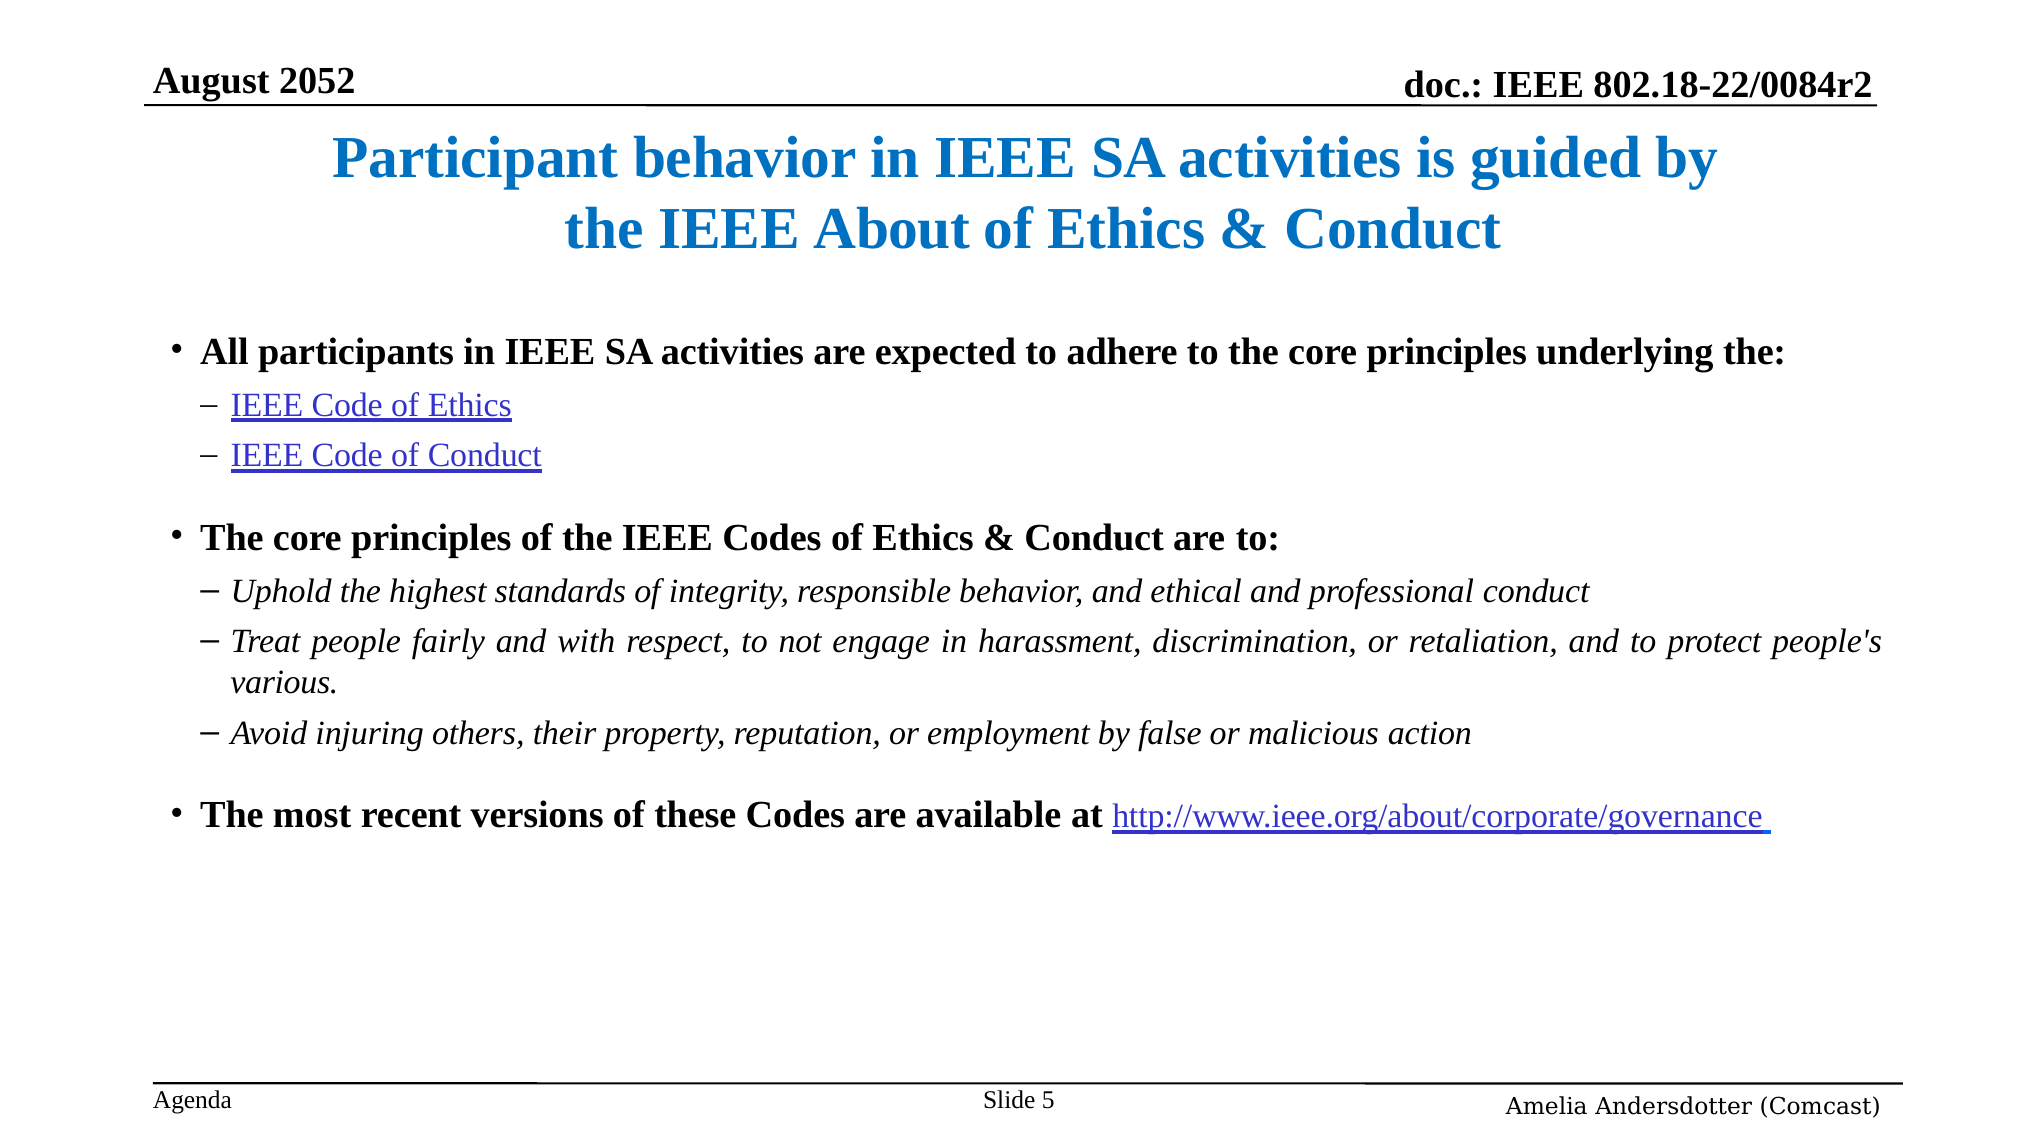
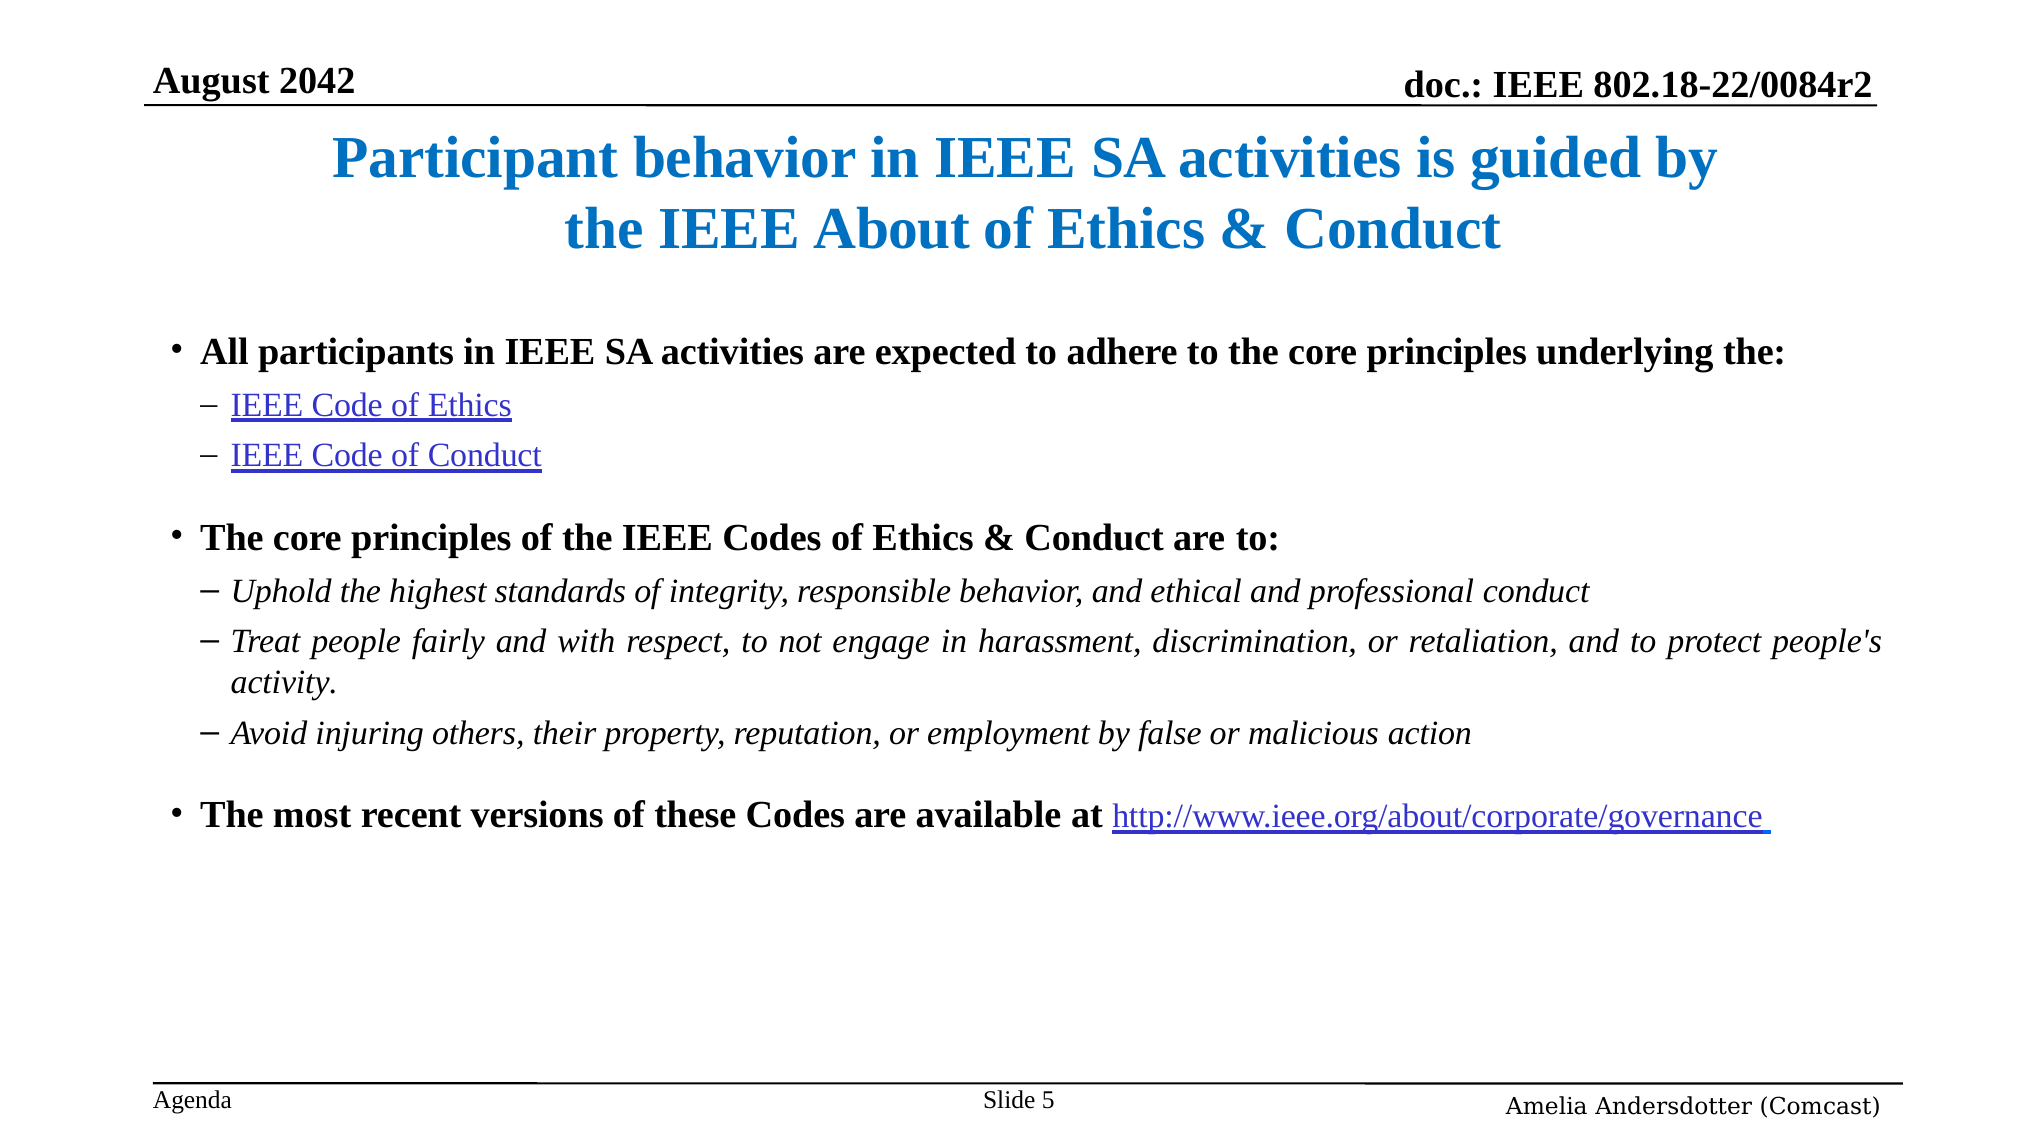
2052: 2052 -> 2042
various: various -> activity
